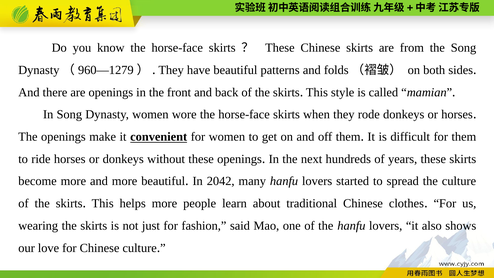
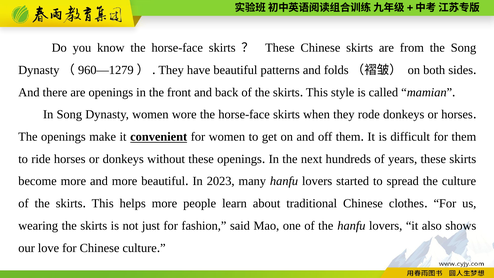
2042: 2042 -> 2023
